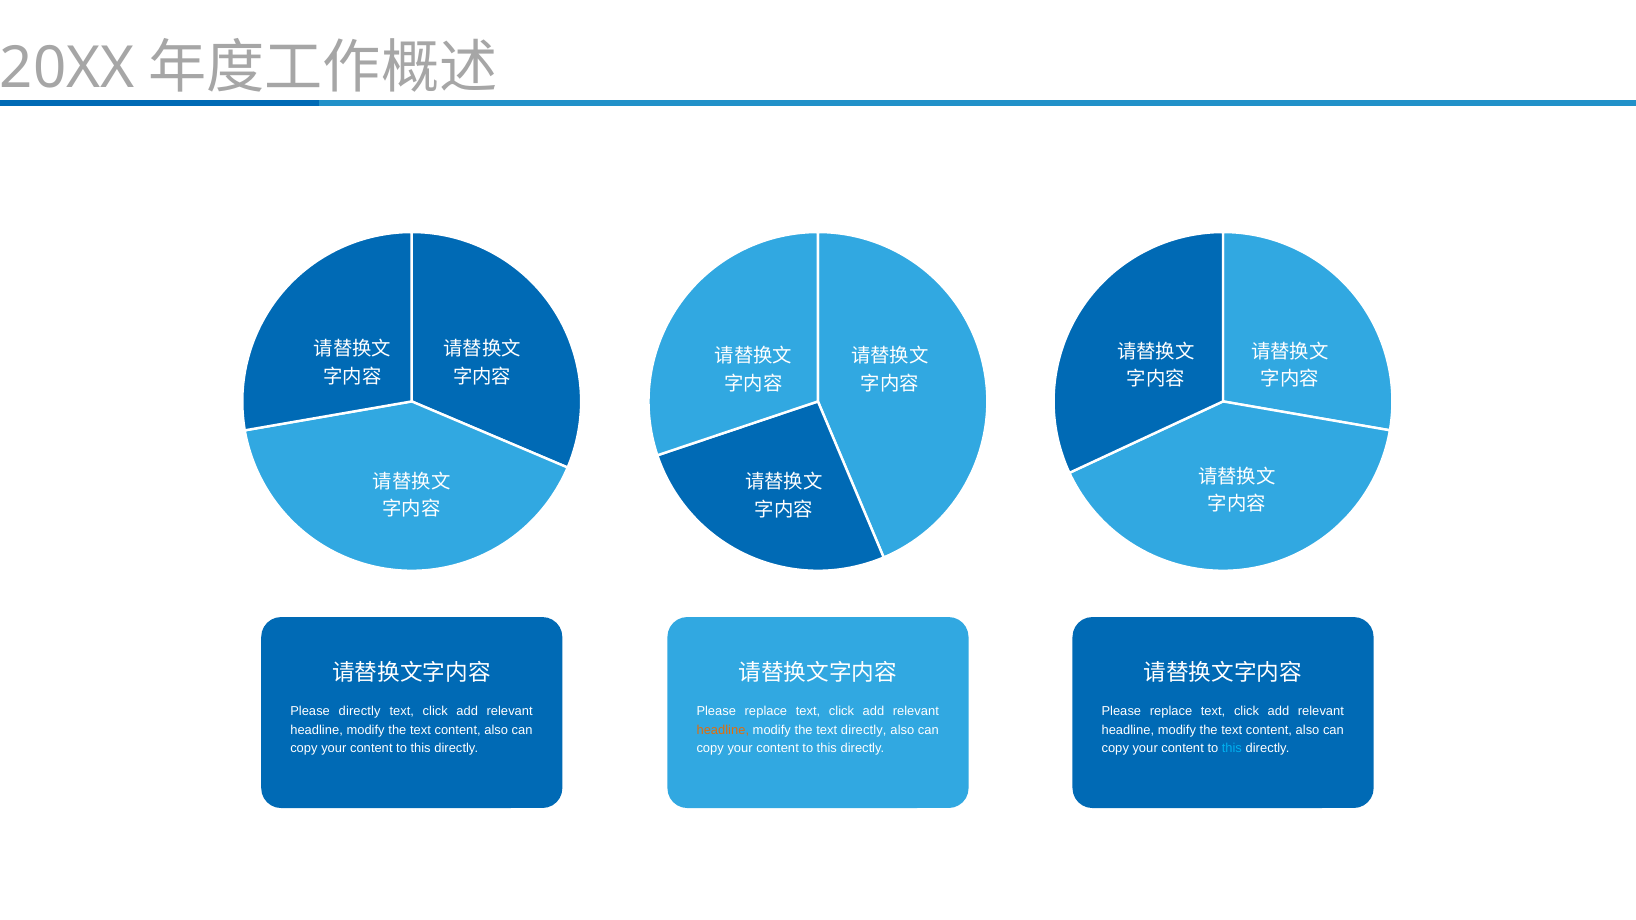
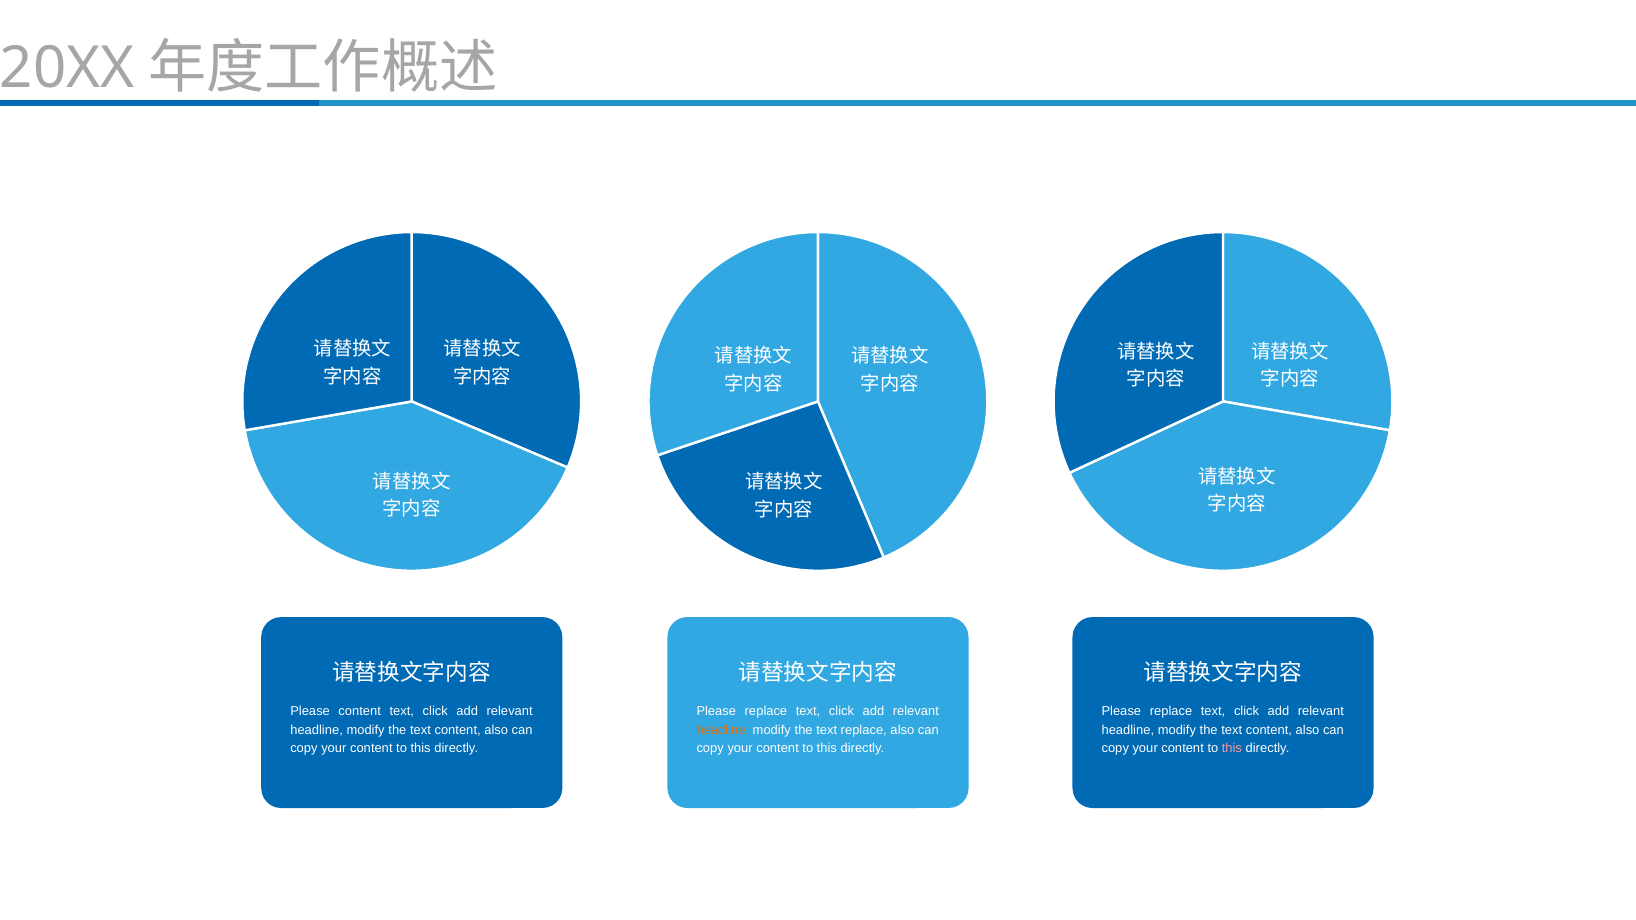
Please directly: directly -> content
text directly: directly -> replace
this at (1232, 749) colour: light blue -> pink
